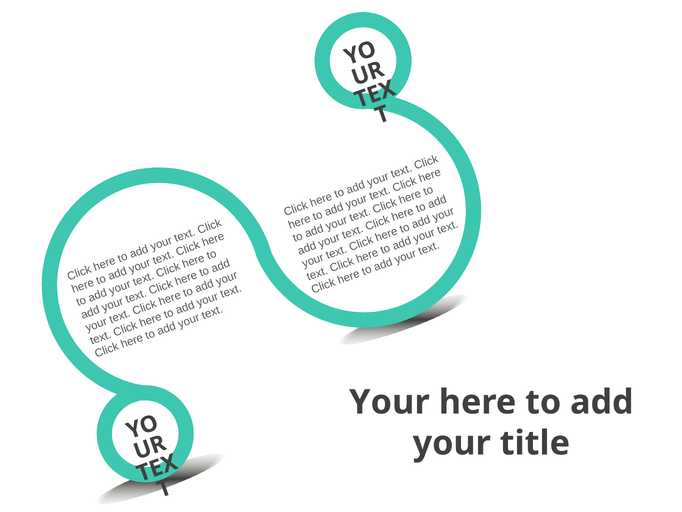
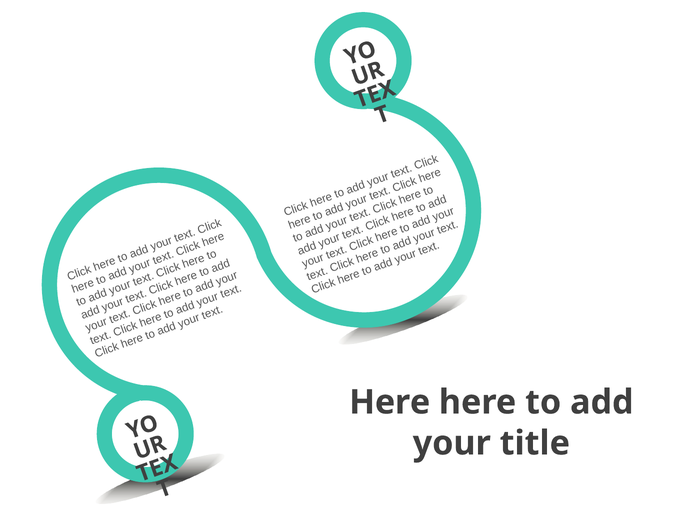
Your at (389, 402): Your -> Here
